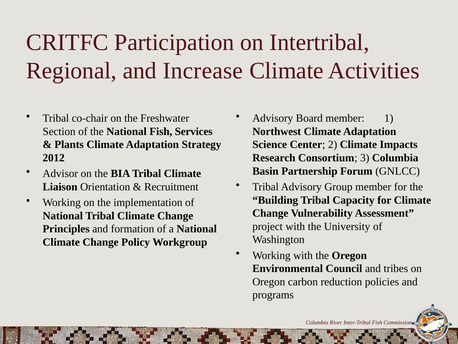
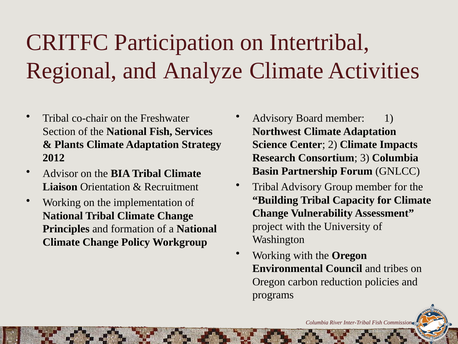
Increase: Increase -> Analyze
